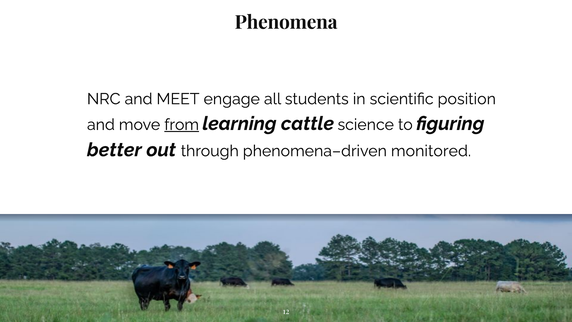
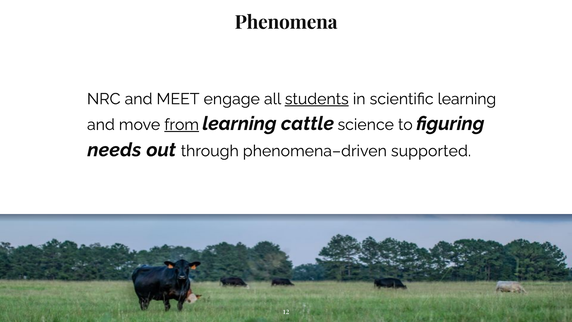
students underline: none -> present
scientific position: position -> learning
better: better -> needs
monitored: monitored -> supported
